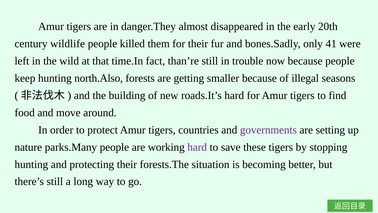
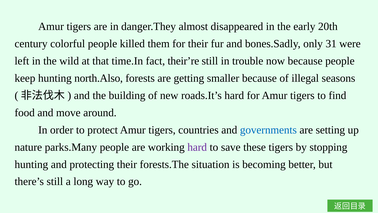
wildlife: wildlife -> colorful
41: 41 -> 31
than’re: than’re -> their’re
governments colour: purple -> blue
